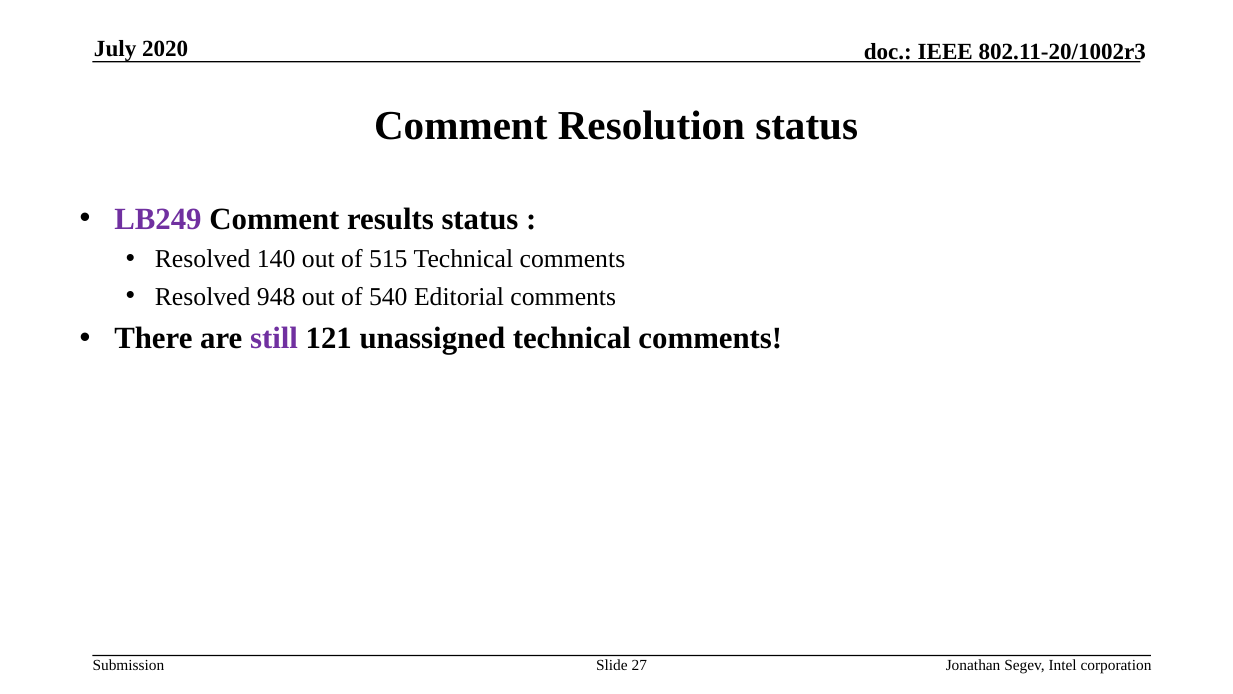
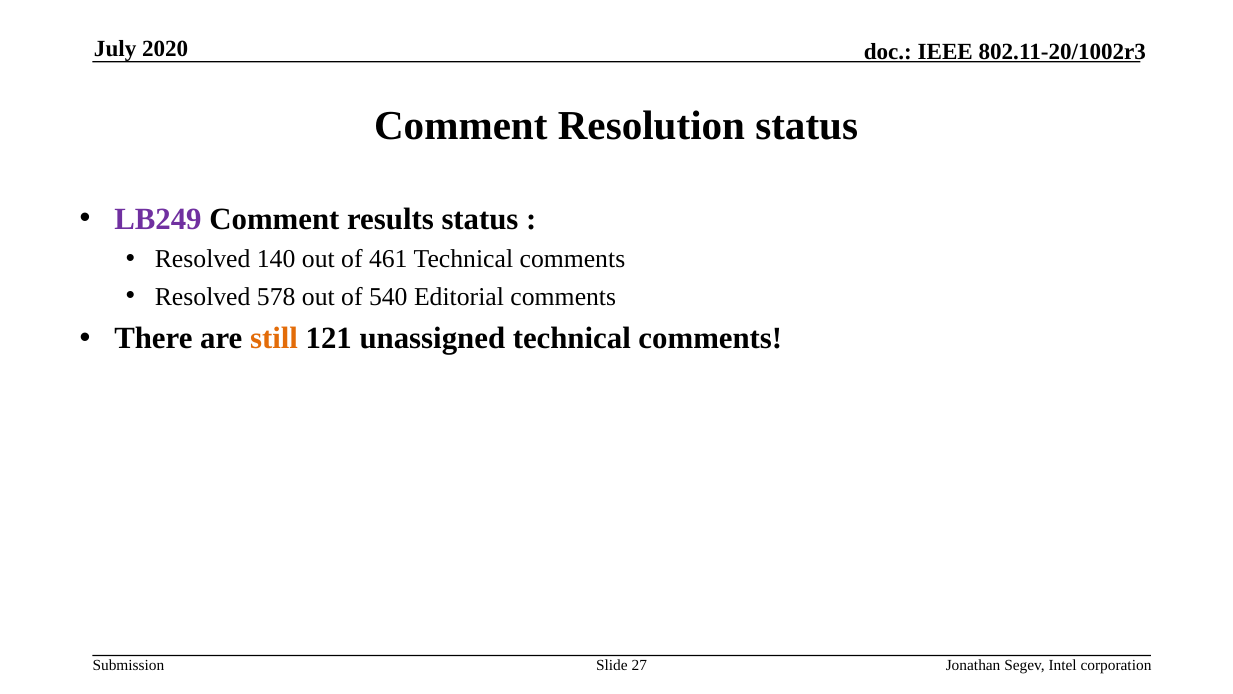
515: 515 -> 461
948: 948 -> 578
still colour: purple -> orange
